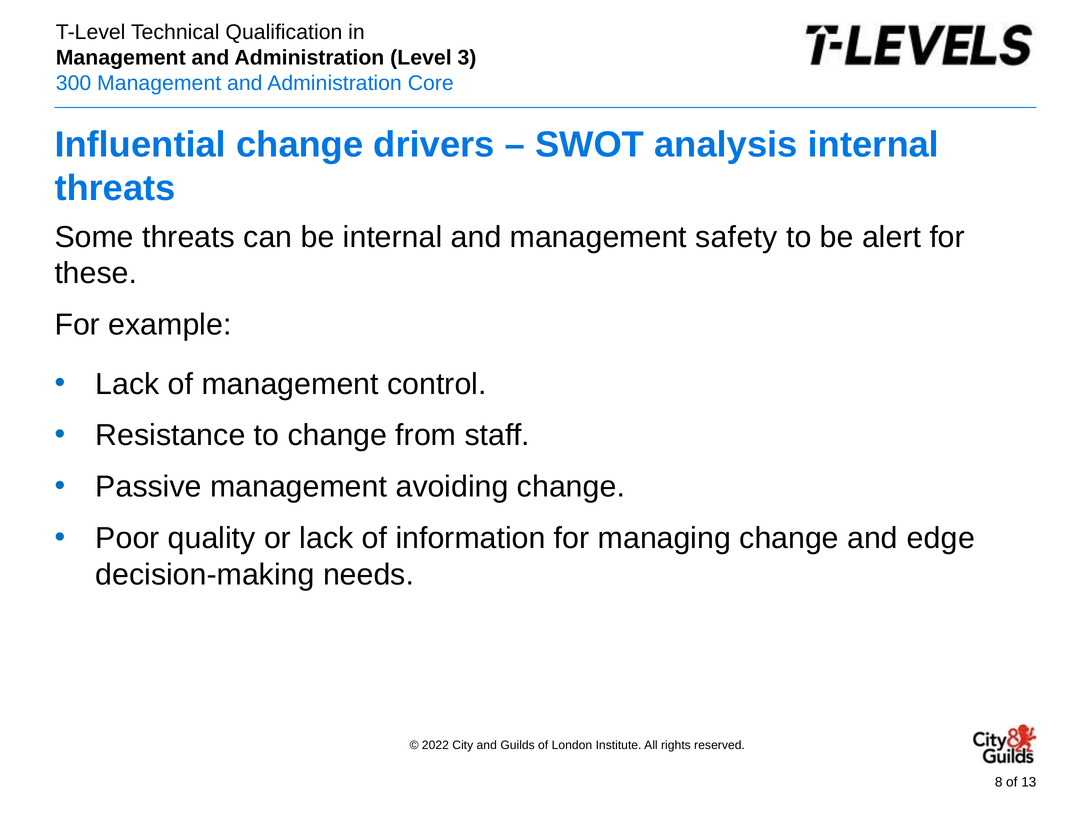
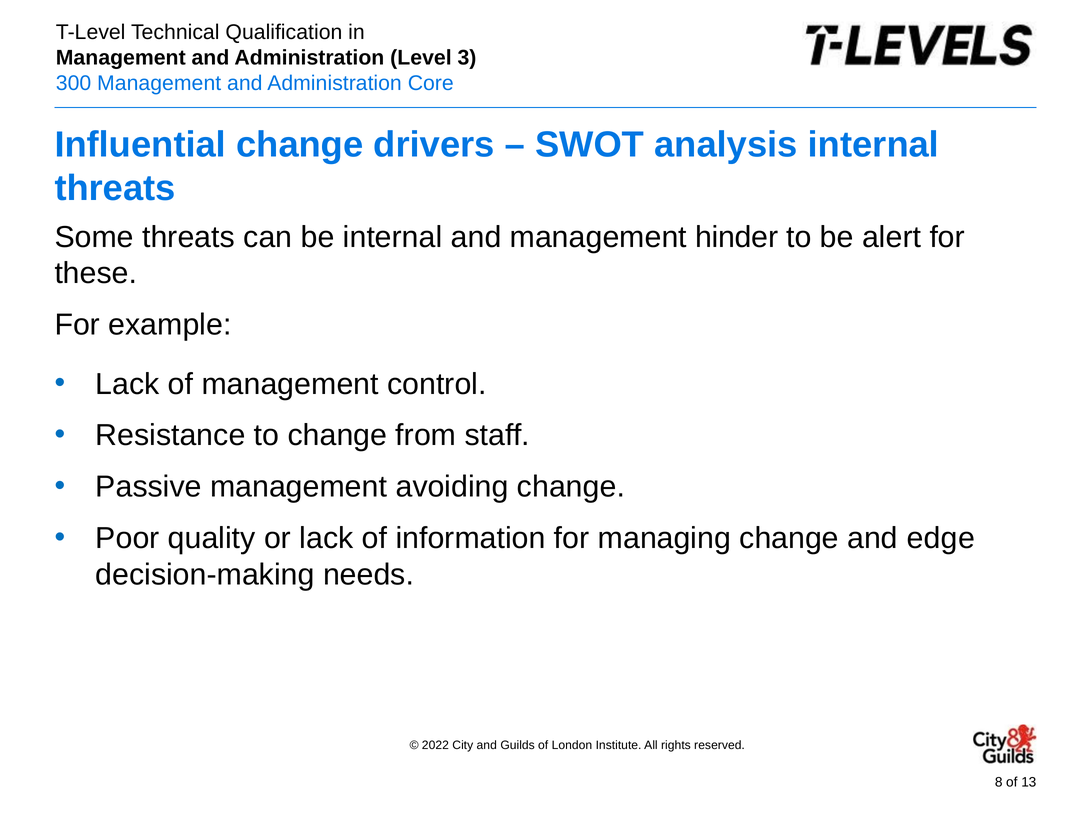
safety: safety -> hinder
